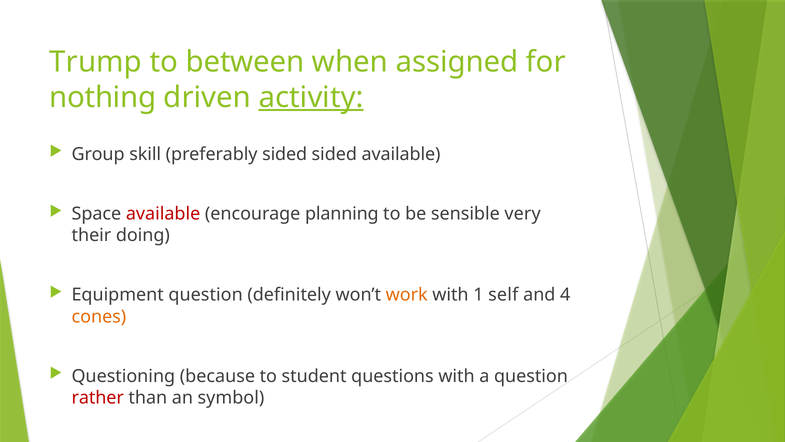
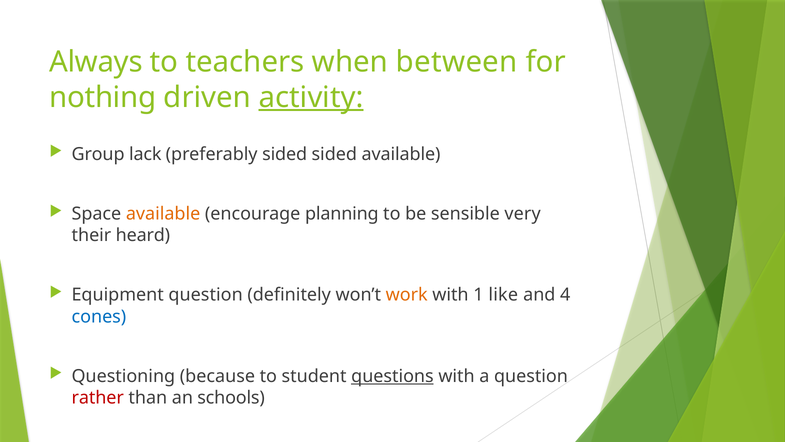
Trump: Trump -> Always
between: between -> teachers
assigned: assigned -> between
skill: skill -> lack
available at (163, 214) colour: red -> orange
doing: doing -> heard
self: self -> like
cones colour: orange -> blue
questions underline: none -> present
symbol: symbol -> schools
